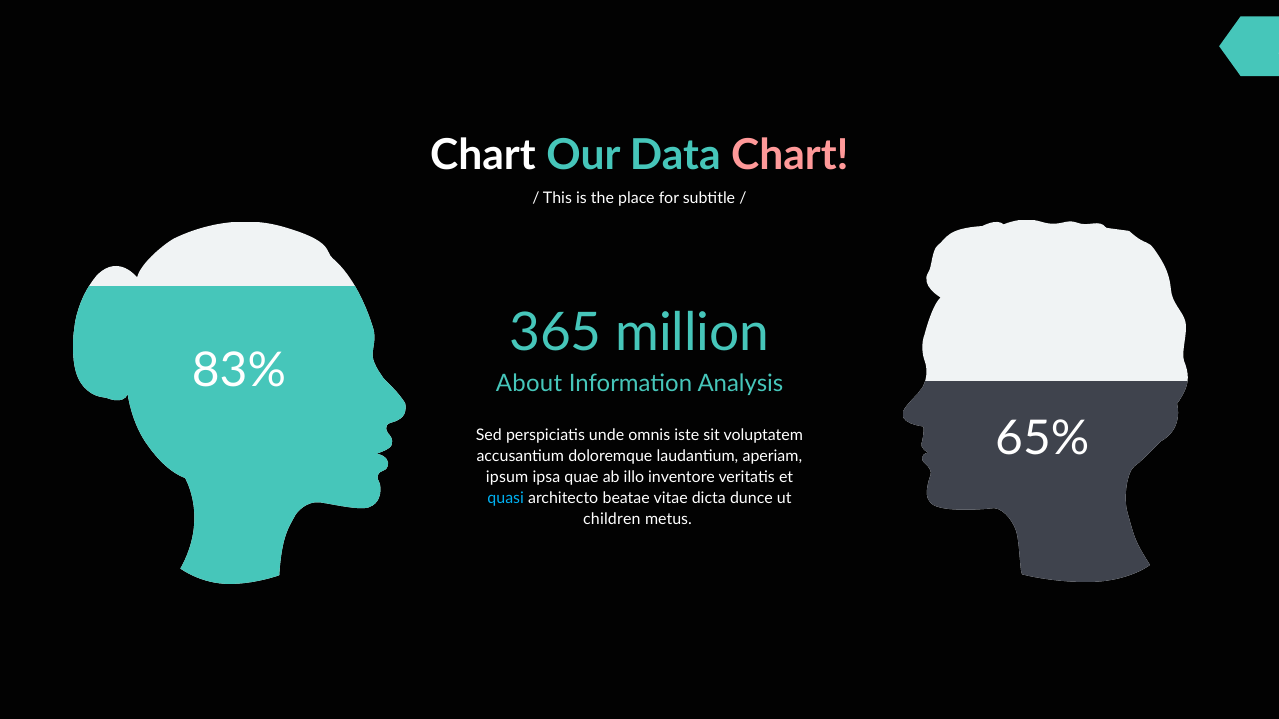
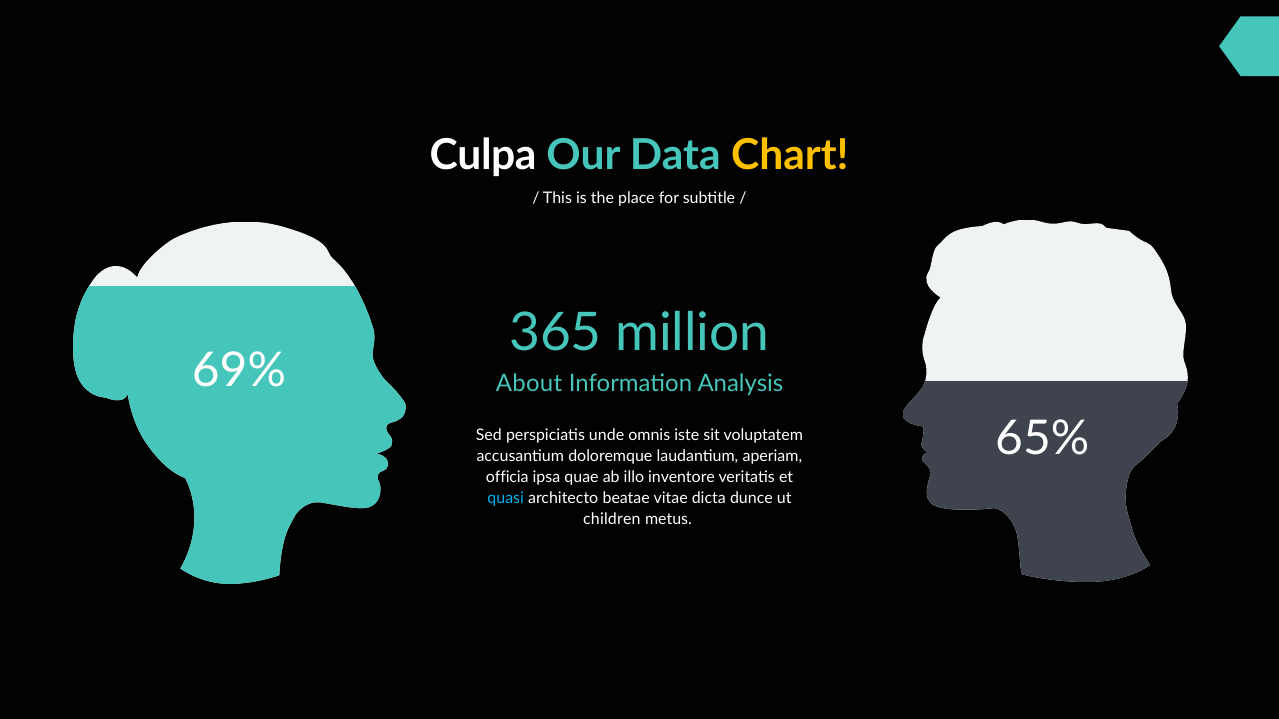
Chart at (483, 155): Chart -> Culpa
Chart at (790, 155) colour: pink -> yellow
83%: 83% -> 69%
ipsum: ipsum -> officia
